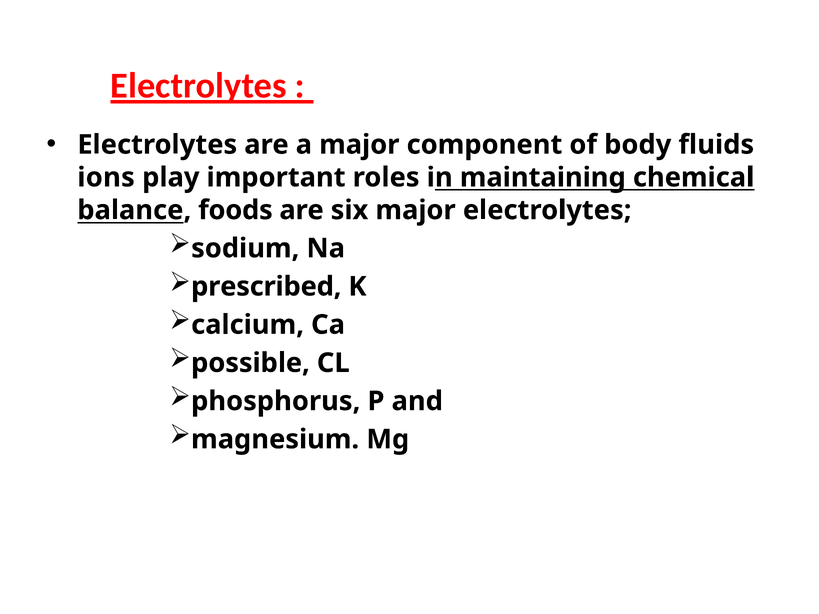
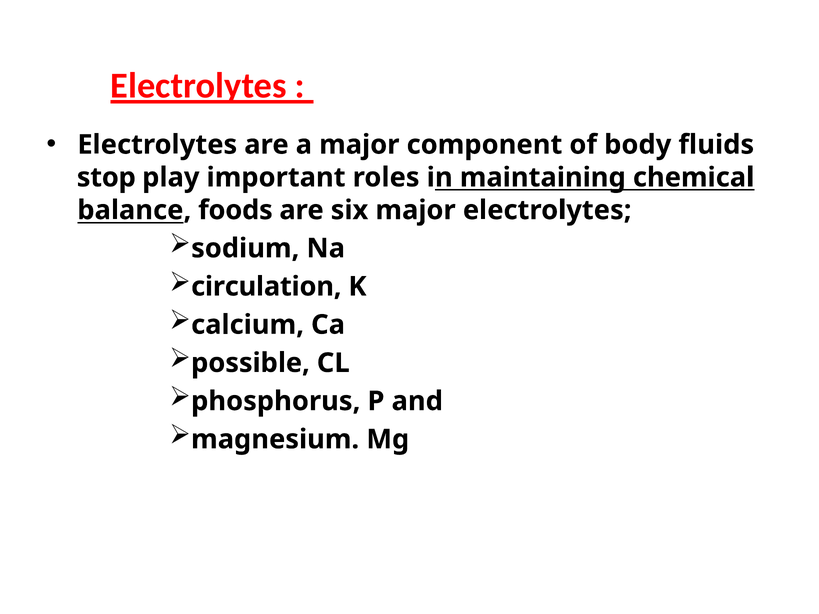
ions: ions -> stop
prescribed: prescribed -> circulation
